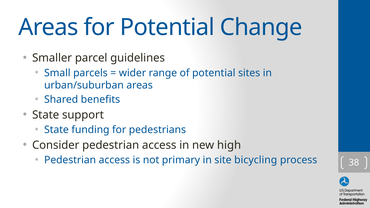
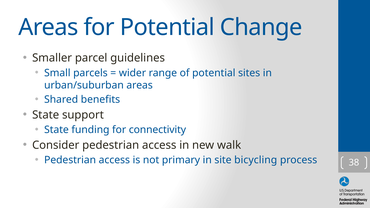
pedestrians: pedestrians -> connectivity
high: high -> walk
